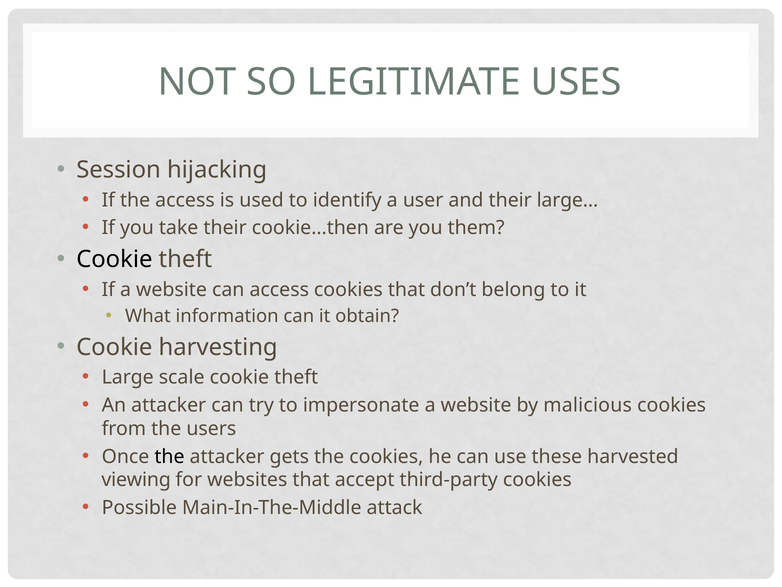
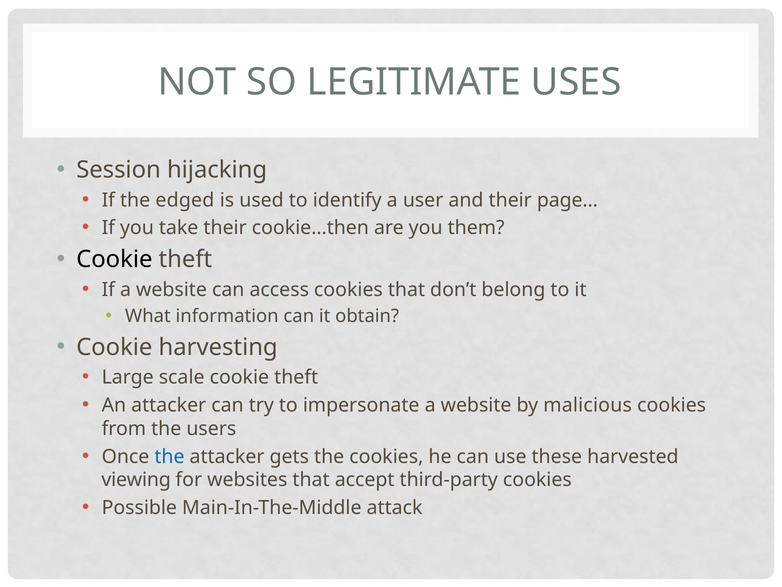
the access: access -> edged
large…: large… -> page…
the at (169, 456) colour: black -> blue
